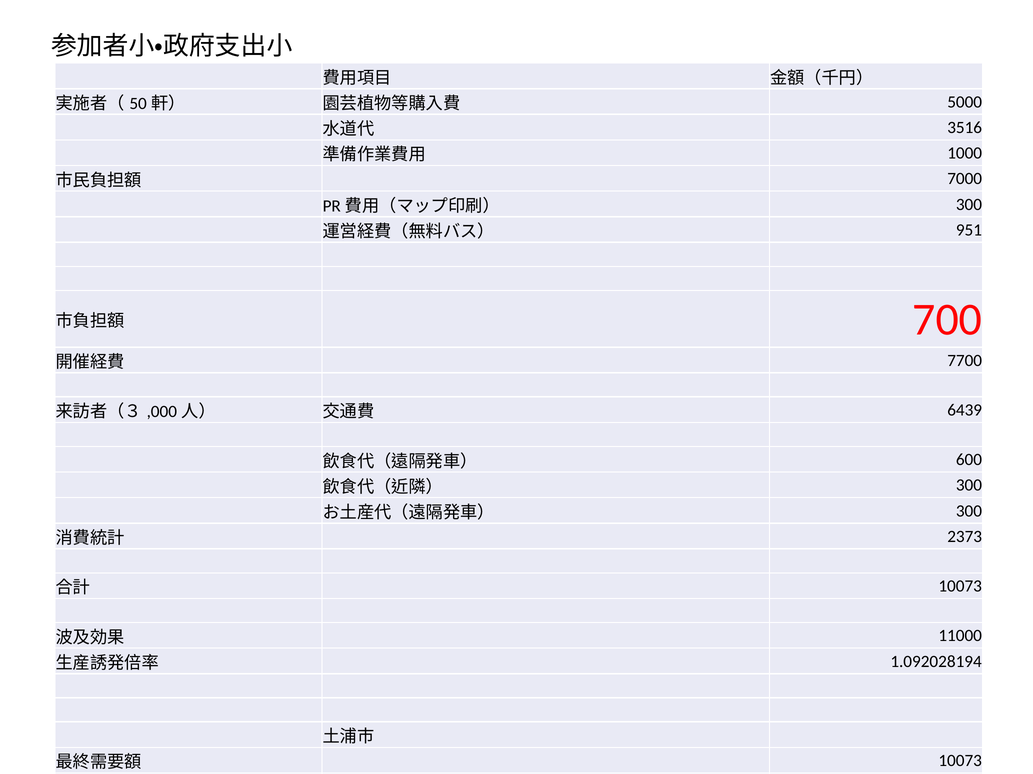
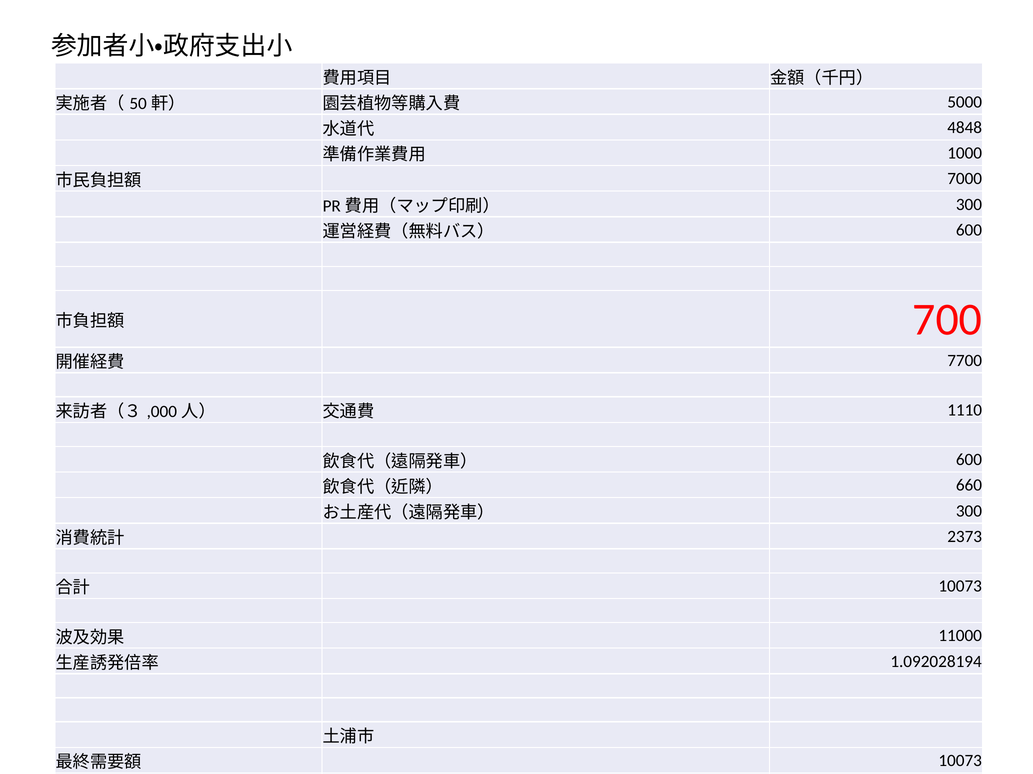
3516: 3516 -> 4848
951 at (969, 230): 951 -> 600
6439: 6439 -> 1110
300 at (969, 486): 300 -> 660
